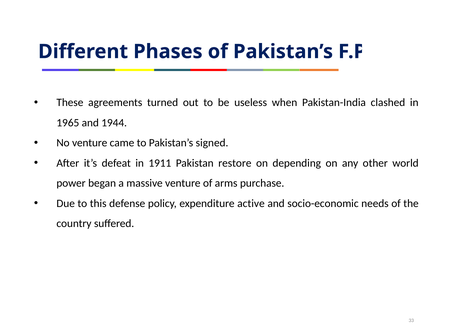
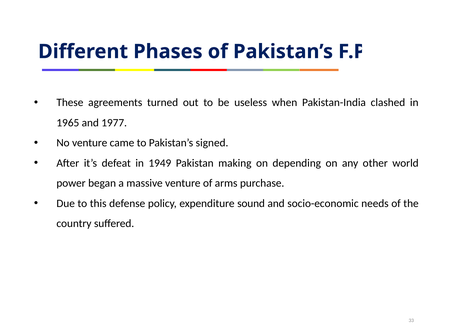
1944: 1944 -> 1977
1911: 1911 -> 1949
restore: restore -> making
active: active -> sound
